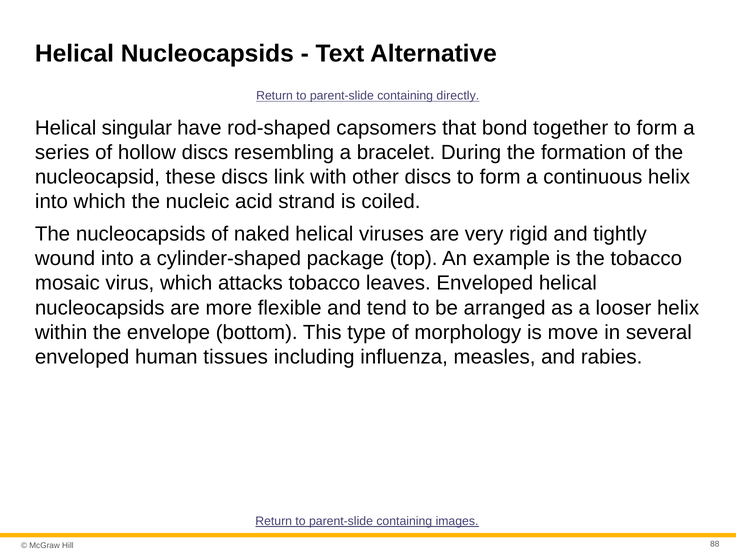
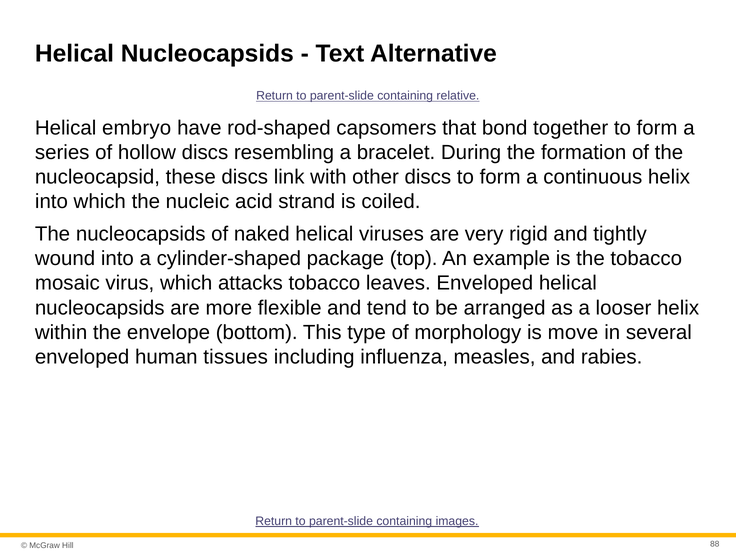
directly: directly -> relative
singular: singular -> embryo
